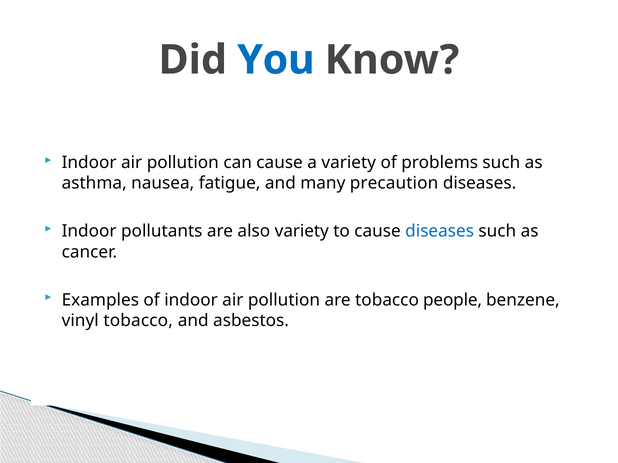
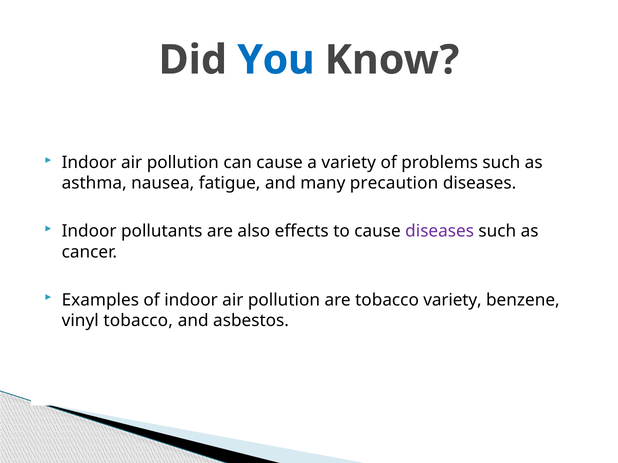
also variety: variety -> effects
diseases at (440, 232) colour: blue -> purple
tobacco people: people -> variety
